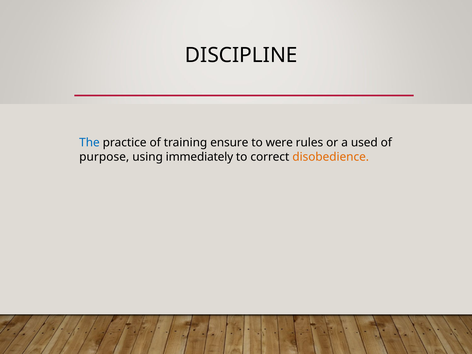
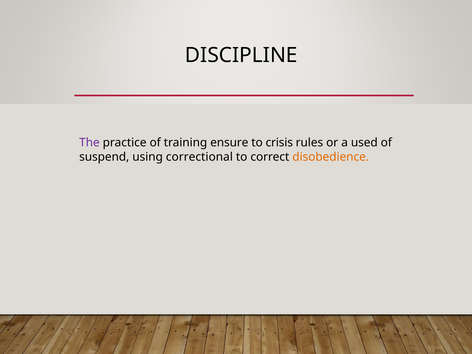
The colour: blue -> purple
were: were -> crisis
purpose: purpose -> suspend
immediately: immediately -> correctional
